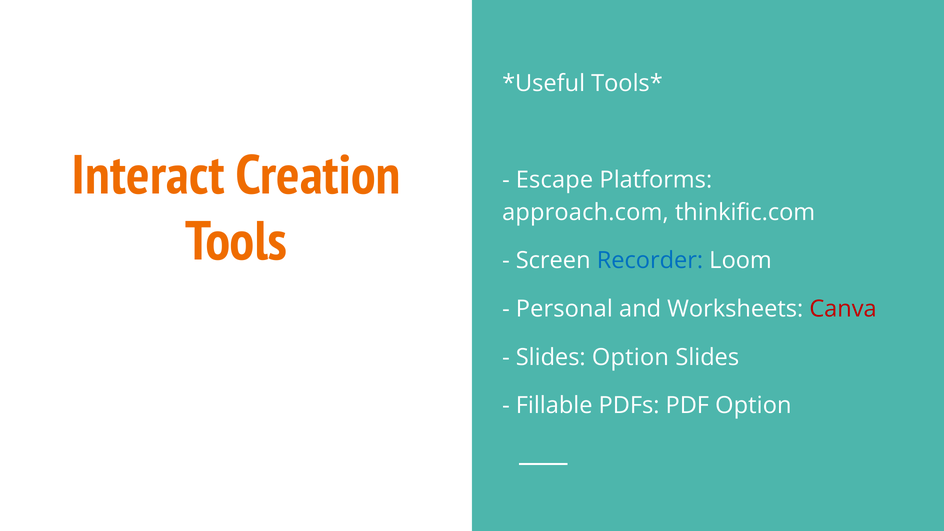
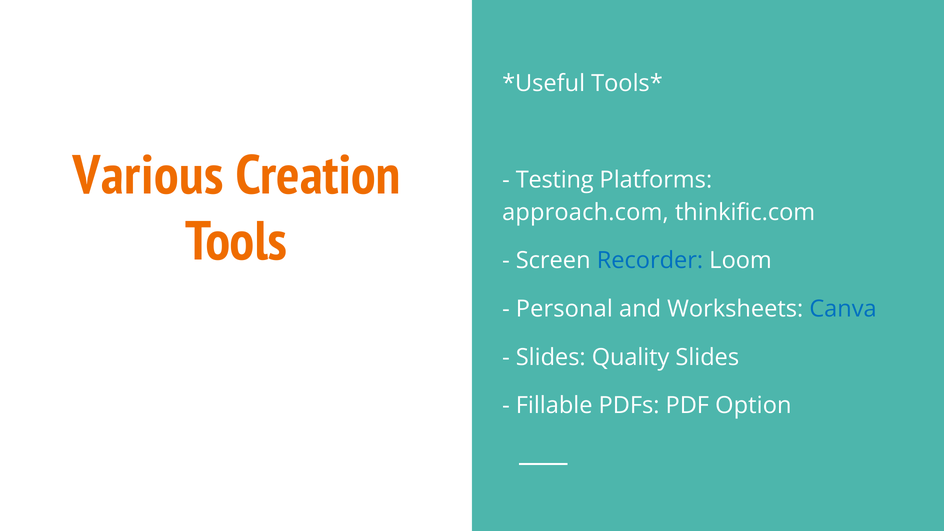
Interact: Interact -> Various
Escape: Escape -> Testing
Canva colour: red -> blue
Slides Option: Option -> Quality
